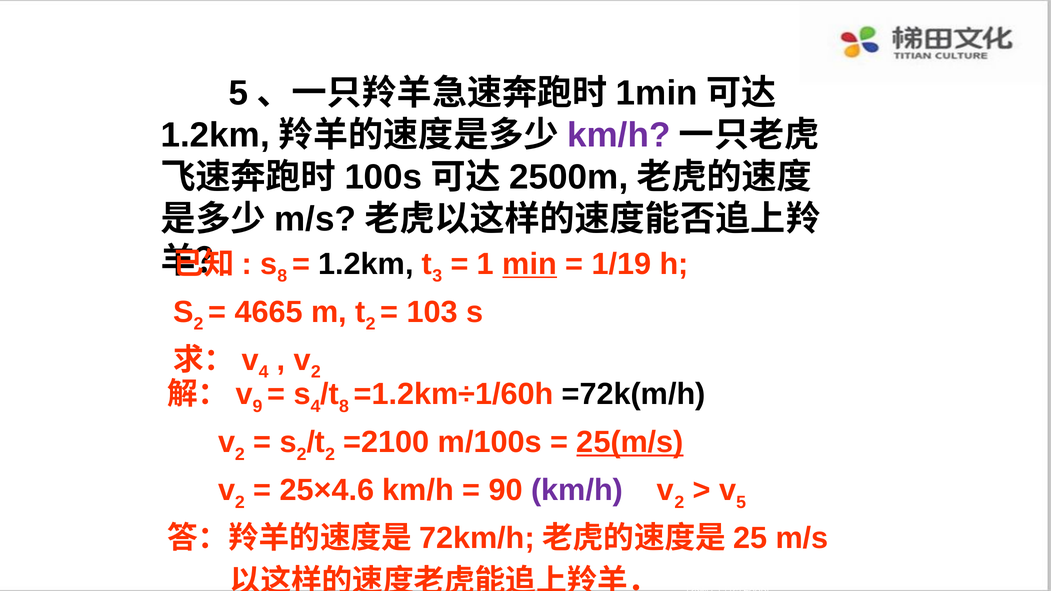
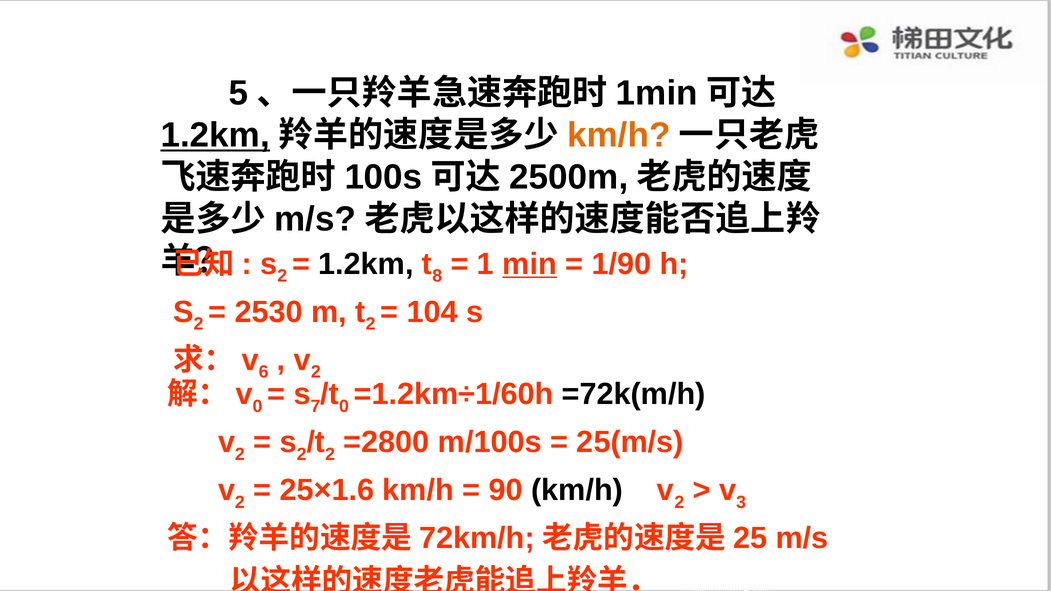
1.2km at (215, 135) underline: none -> present
km/h at (619, 135) colour: purple -> orange
8 at (282, 276): 8 -> 2
3: 3 -> 8
1/19: 1/19 -> 1/90
4665: 4665 -> 2530
103: 103 -> 104
4 at (264, 372): 4 -> 6
9 at (257, 406): 9 -> 0
s 4: 4 -> 7
8 at (344, 406): 8 -> 0
=2100: =2100 -> =2800
25(m/s underline: present -> none
25×4.6: 25×4.6 -> 25×1.6
km/h at (577, 490) colour: purple -> black
5 at (741, 502): 5 -> 3
